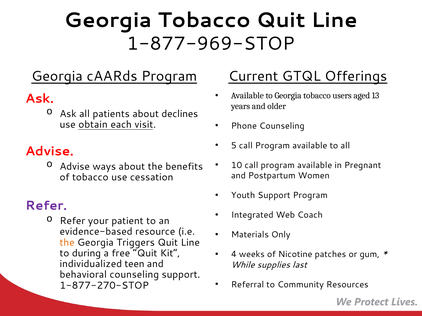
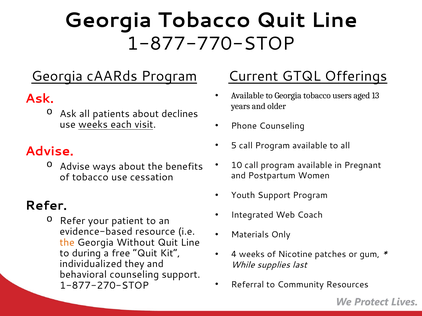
1-877-969-STOP: 1-877-969-STOP -> 1-877-770-STOP
use obtain: obtain -> weeks
Refer at (46, 206) colour: purple -> black
Triggers: Triggers -> Without
teen: teen -> they
